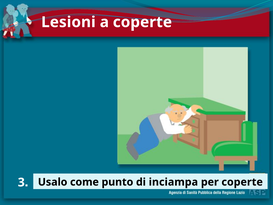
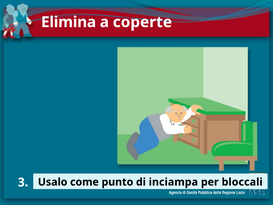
Lesioni: Lesioni -> Elimina
per coperte: coperte -> bloccali
